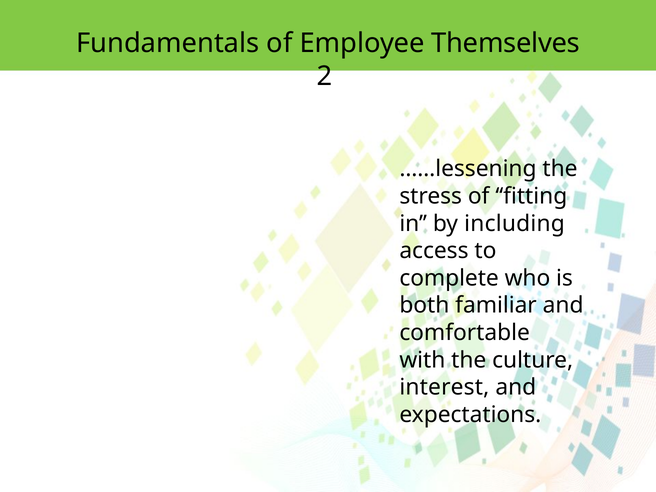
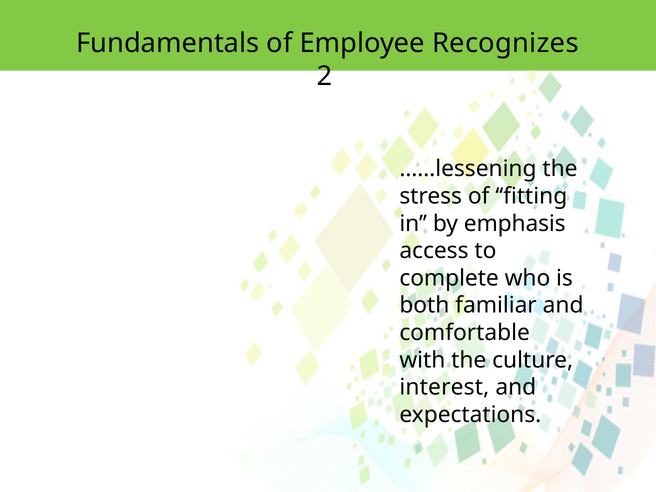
Themselves: Themselves -> Recognizes
including: including -> emphasis
